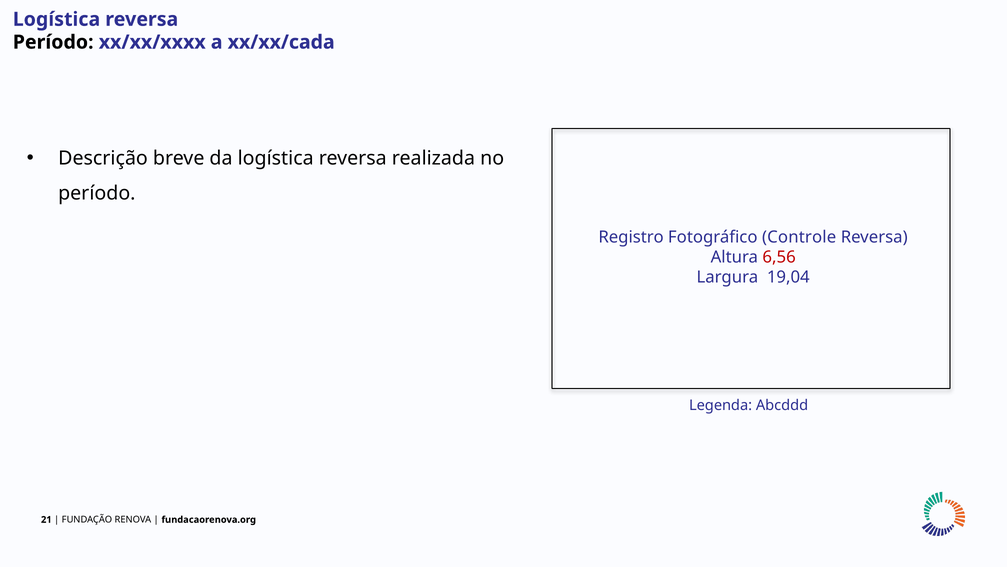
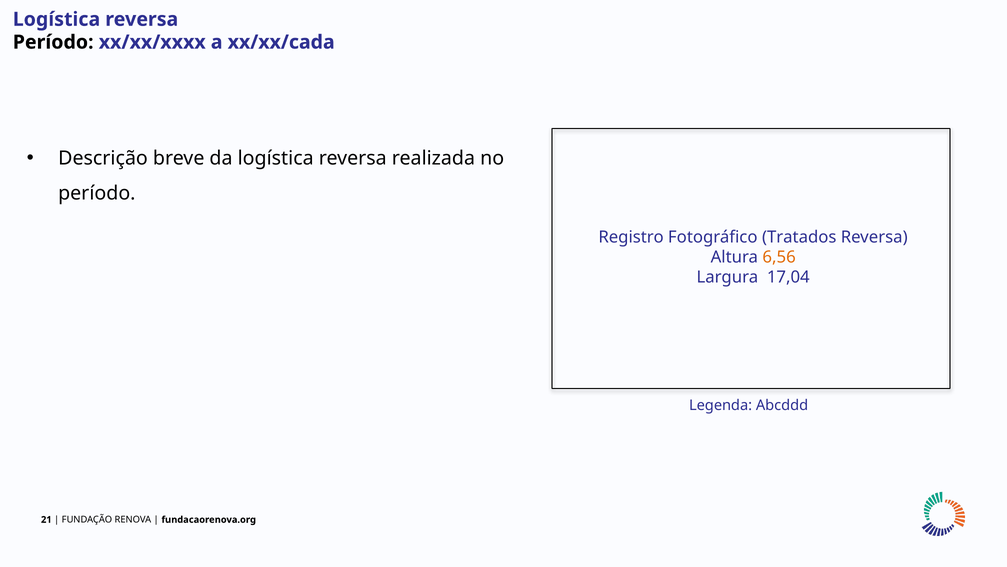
Controle: Controle -> Tratados
6,56 colour: red -> orange
19,04: 19,04 -> 17,04
